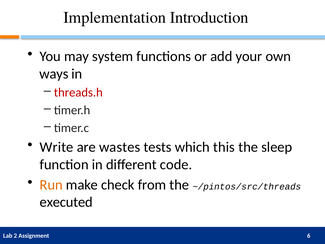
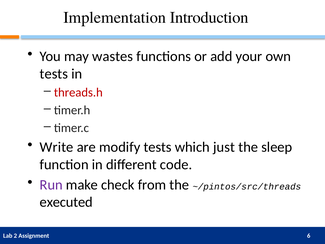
system: system -> wastes
ways at (54, 74): ways -> tests
wastes: wastes -> modify
this: this -> just
Run colour: orange -> purple
